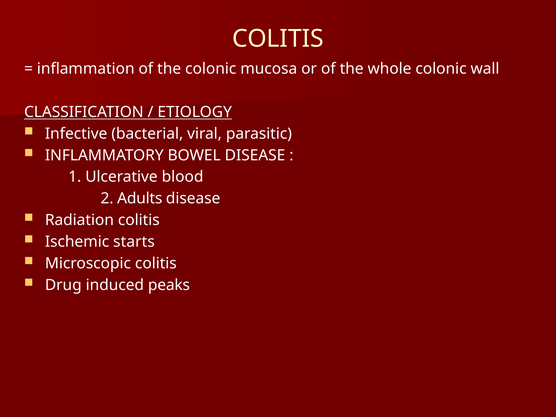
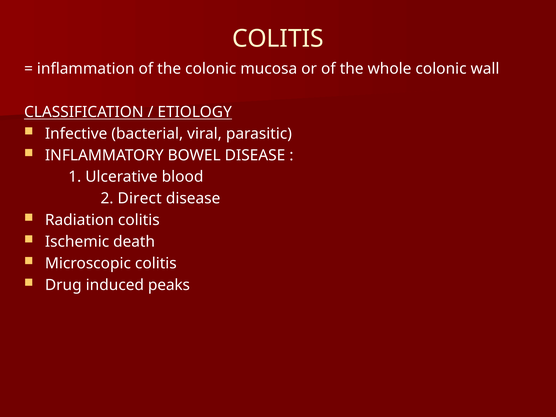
Adults: Adults -> Direct
starts: starts -> death
